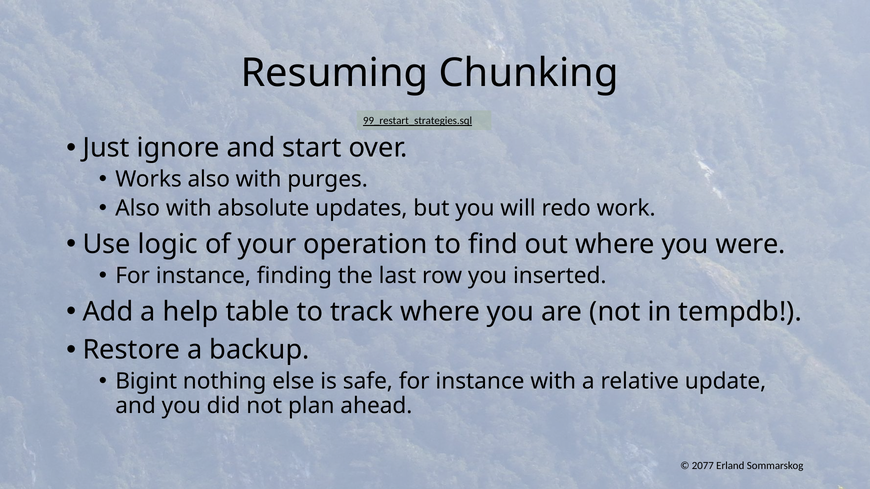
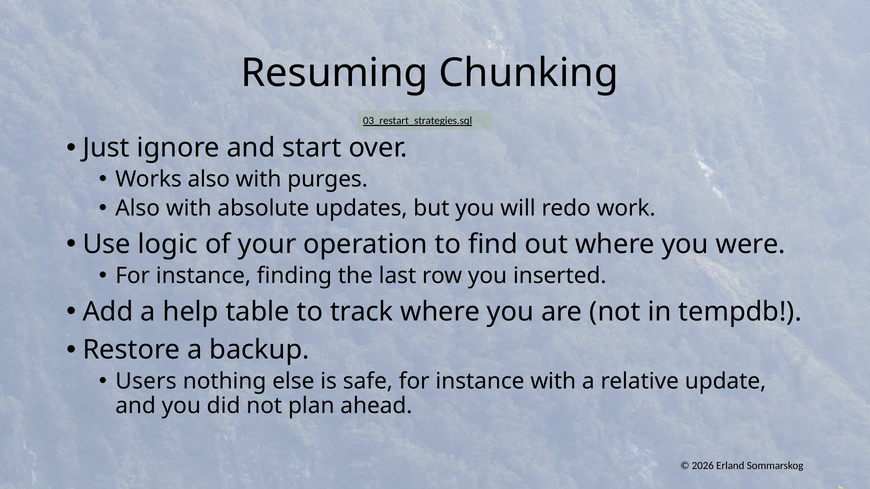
99_restart_strategies.sql: 99_restart_strategies.sql -> 03_restart_strategies.sql
Bigint: Bigint -> Users
2077: 2077 -> 2026
